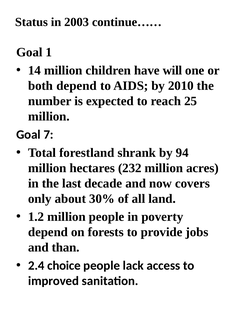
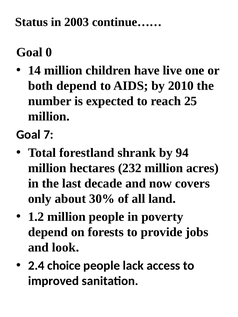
1: 1 -> 0
will: will -> live
than: than -> look
